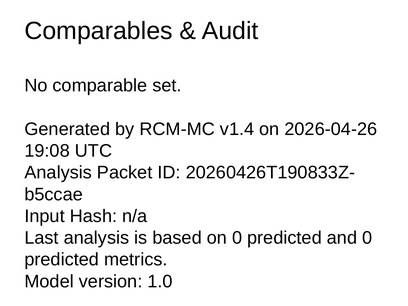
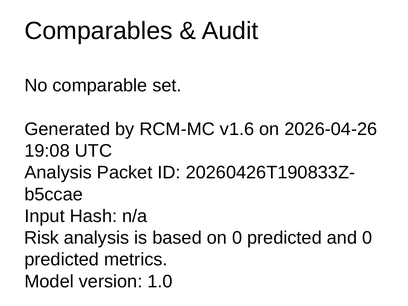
v1.4: v1.4 -> v1.6
Last: Last -> Risk
